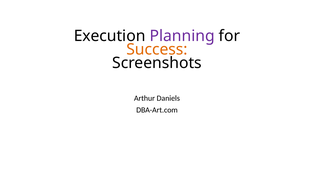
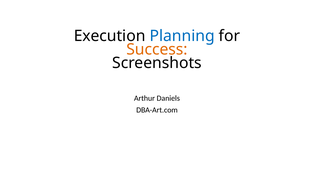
Planning colour: purple -> blue
